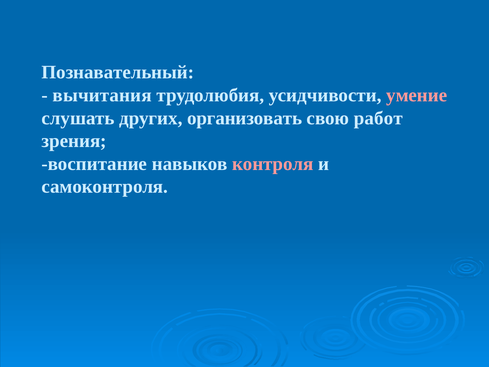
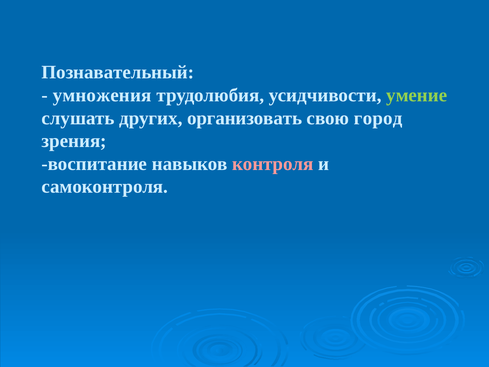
вычитания: вычитания -> умножения
умение colour: pink -> light green
работ: работ -> город
